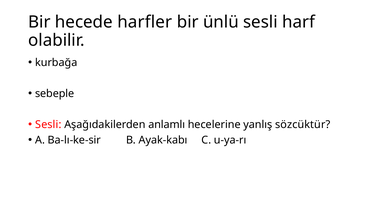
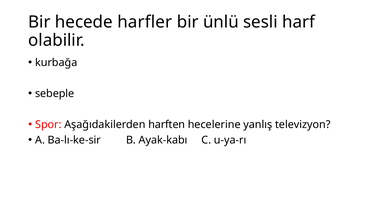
Sesli at (48, 125): Sesli -> Spor
anlamlı: anlamlı -> harften
sözcüktür: sözcüktür -> televizyon
